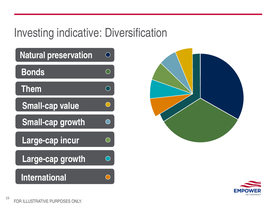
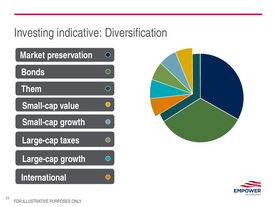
Natural: Natural -> Market
incur: incur -> taxes
